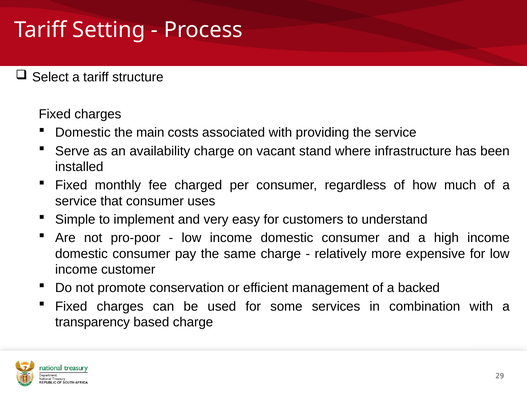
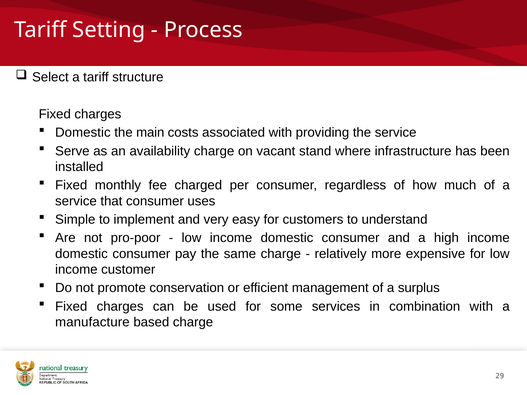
backed: backed -> surplus
transparency: transparency -> manufacture
